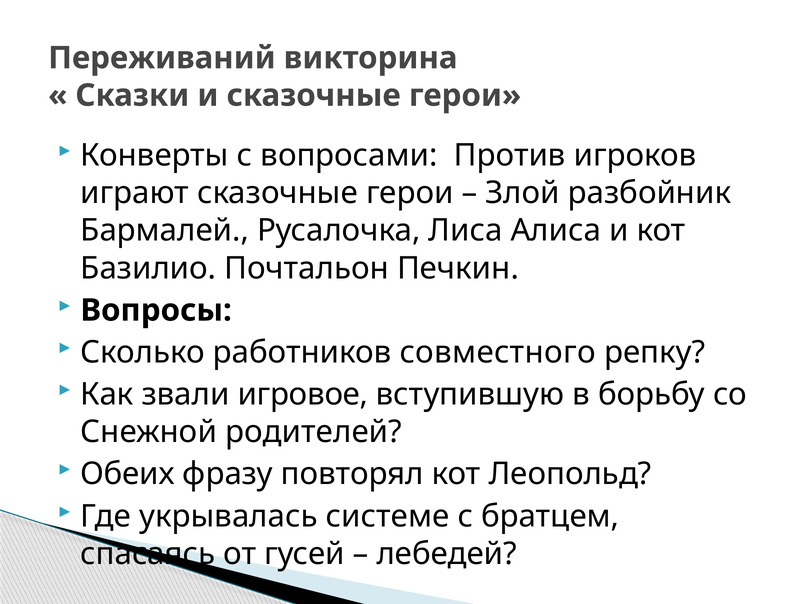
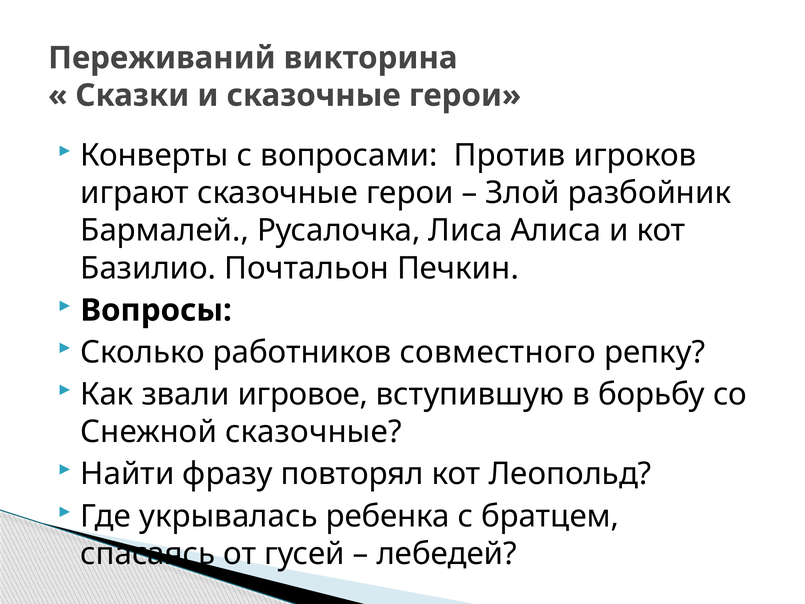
Снежной родителей: родителей -> сказочные
Обеих: Обеих -> Найти
системе: системе -> ребенка
